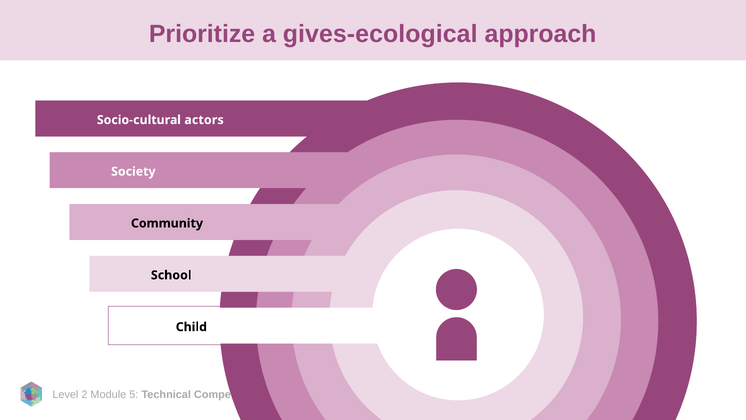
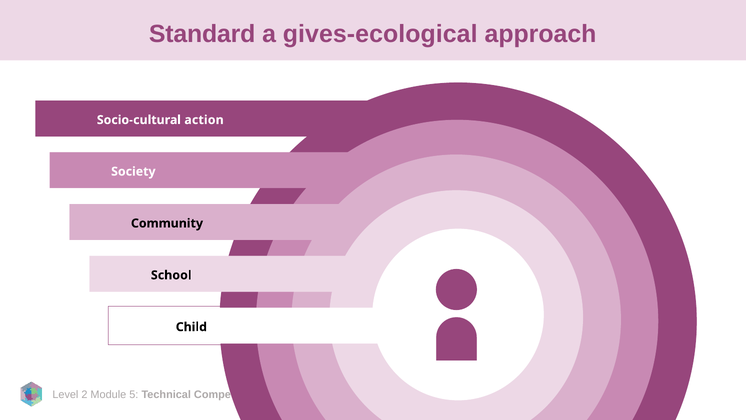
Prioritize: Prioritize -> Standard
actors: actors -> action
